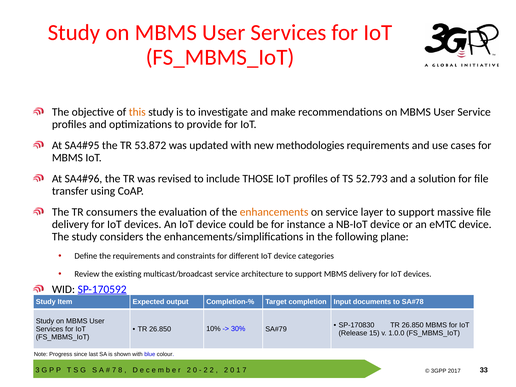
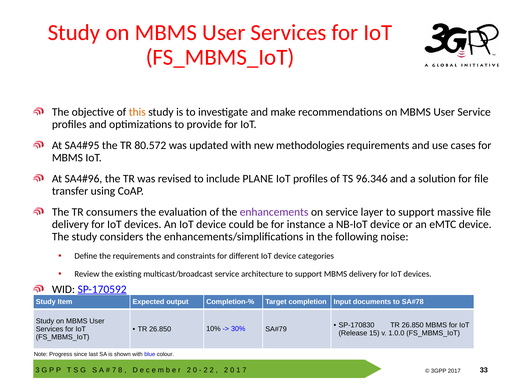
53.872: 53.872 -> 80.572
THOSE: THOSE -> PLANE
52.793: 52.793 -> 96.346
enhancements colour: orange -> purple
plane: plane -> noise
